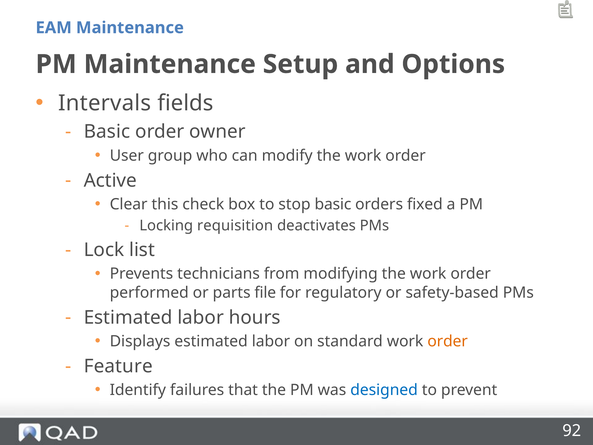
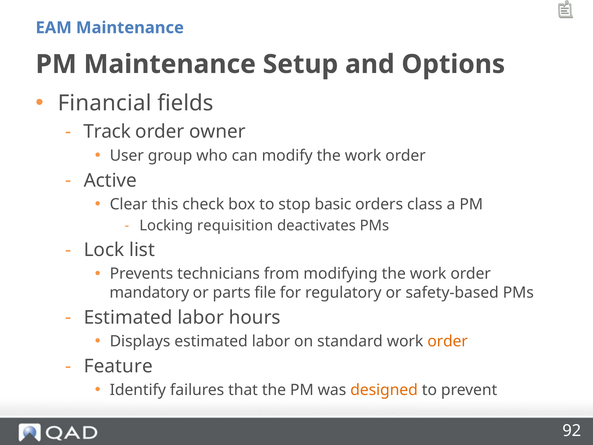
Intervals: Intervals -> Financial
Basic at (107, 132): Basic -> Track
fixed: fixed -> class
performed: performed -> mandatory
designed colour: blue -> orange
